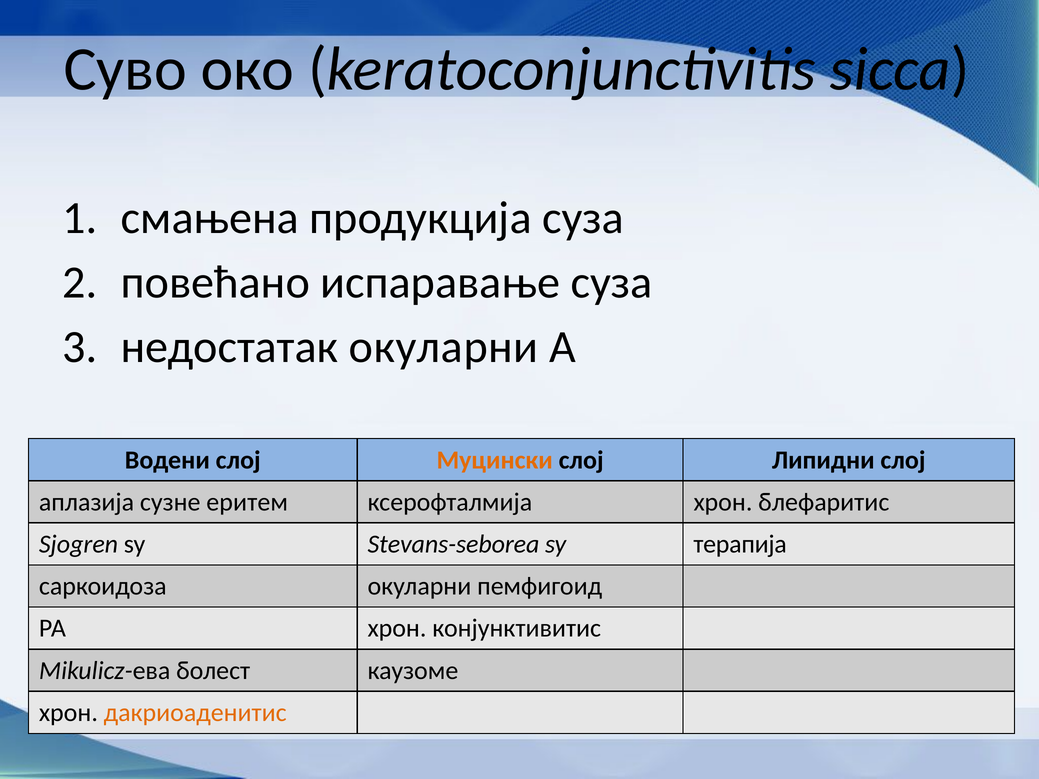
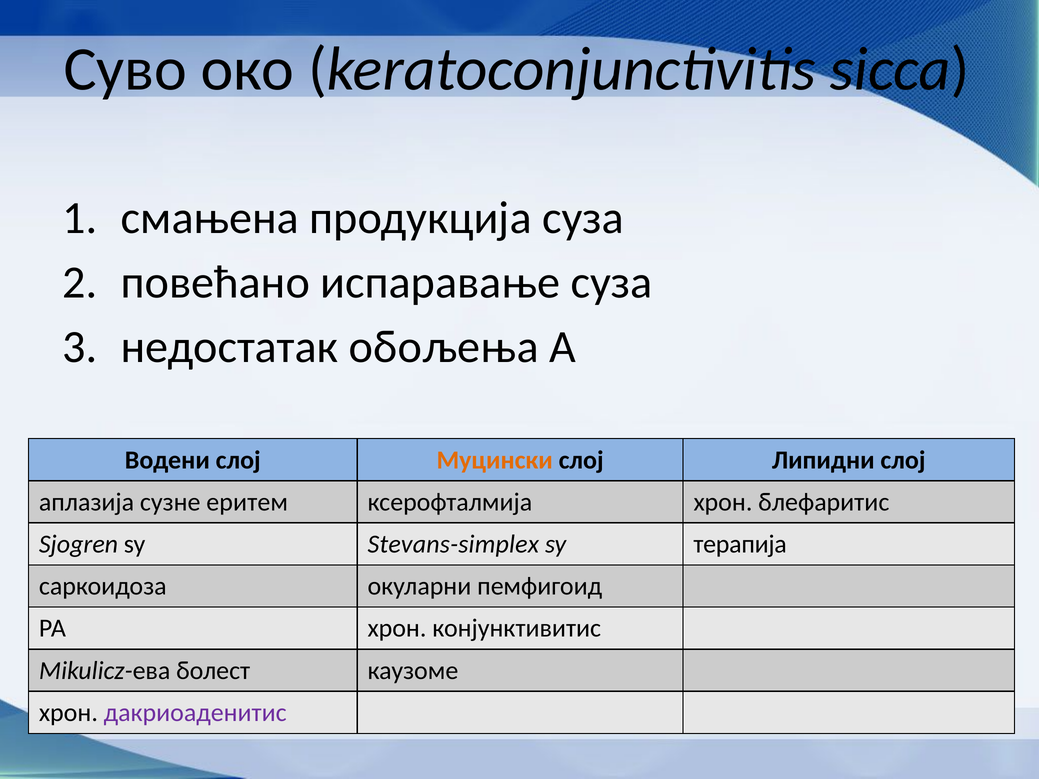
недостатак окуларни: окуларни -> обољења
Stevans-seborea: Stevans-seborea -> Stevans-simplex
дакриоаденитис colour: orange -> purple
